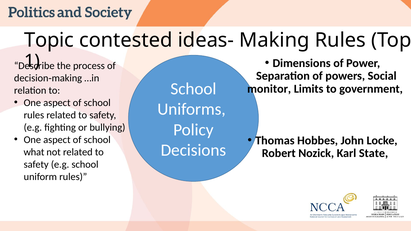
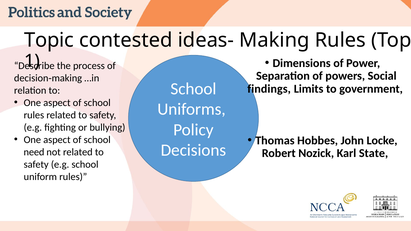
monitor: monitor -> findings
what: what -> need
